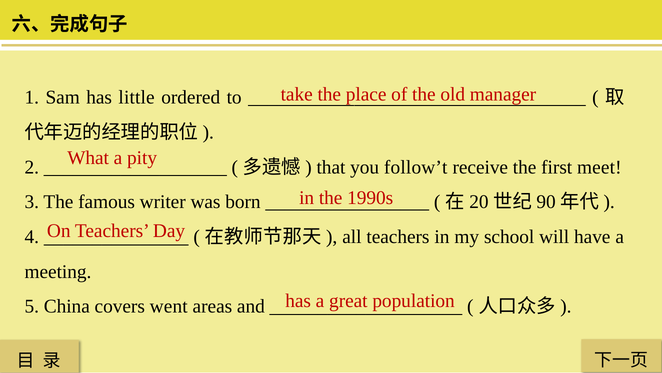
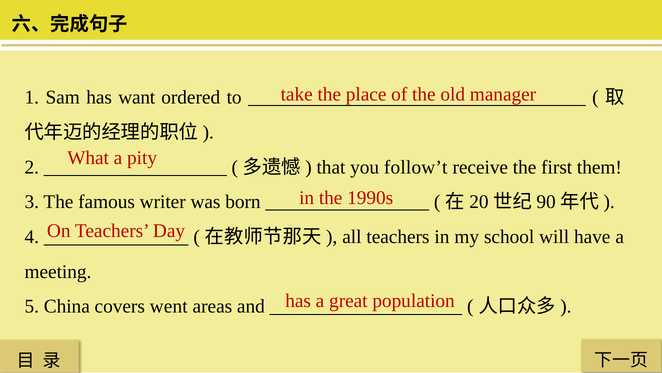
little: little -> want
meet: meet -> them
